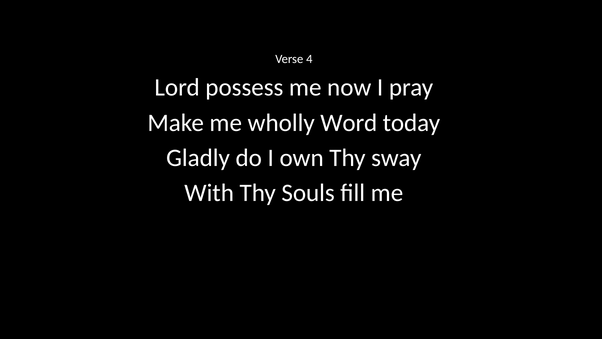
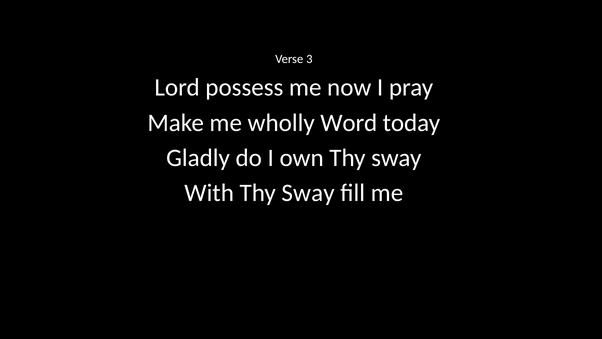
4: 4 -> 3
With Thy Souls: Souls -> Sway
